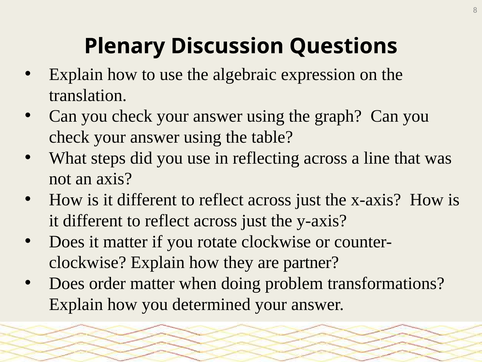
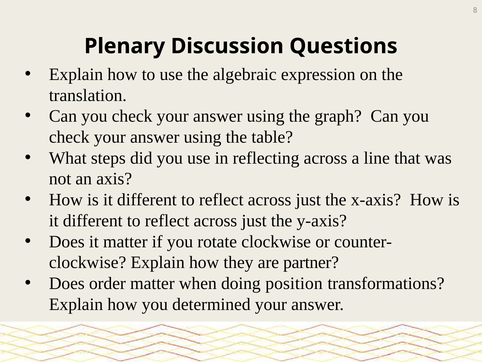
problem: problem -> position
